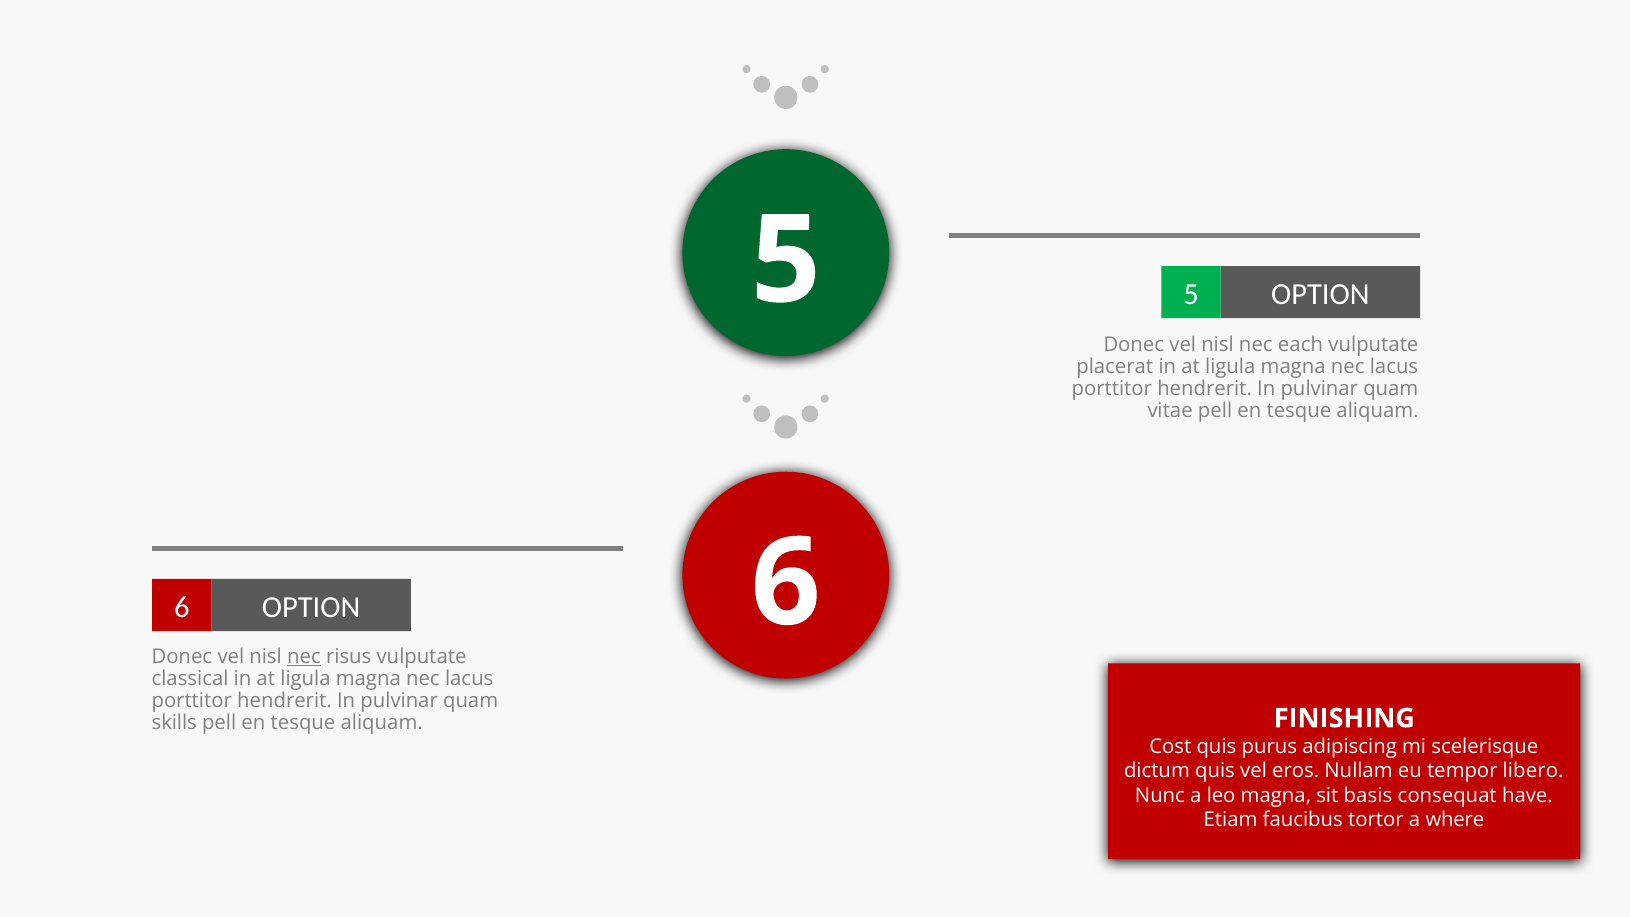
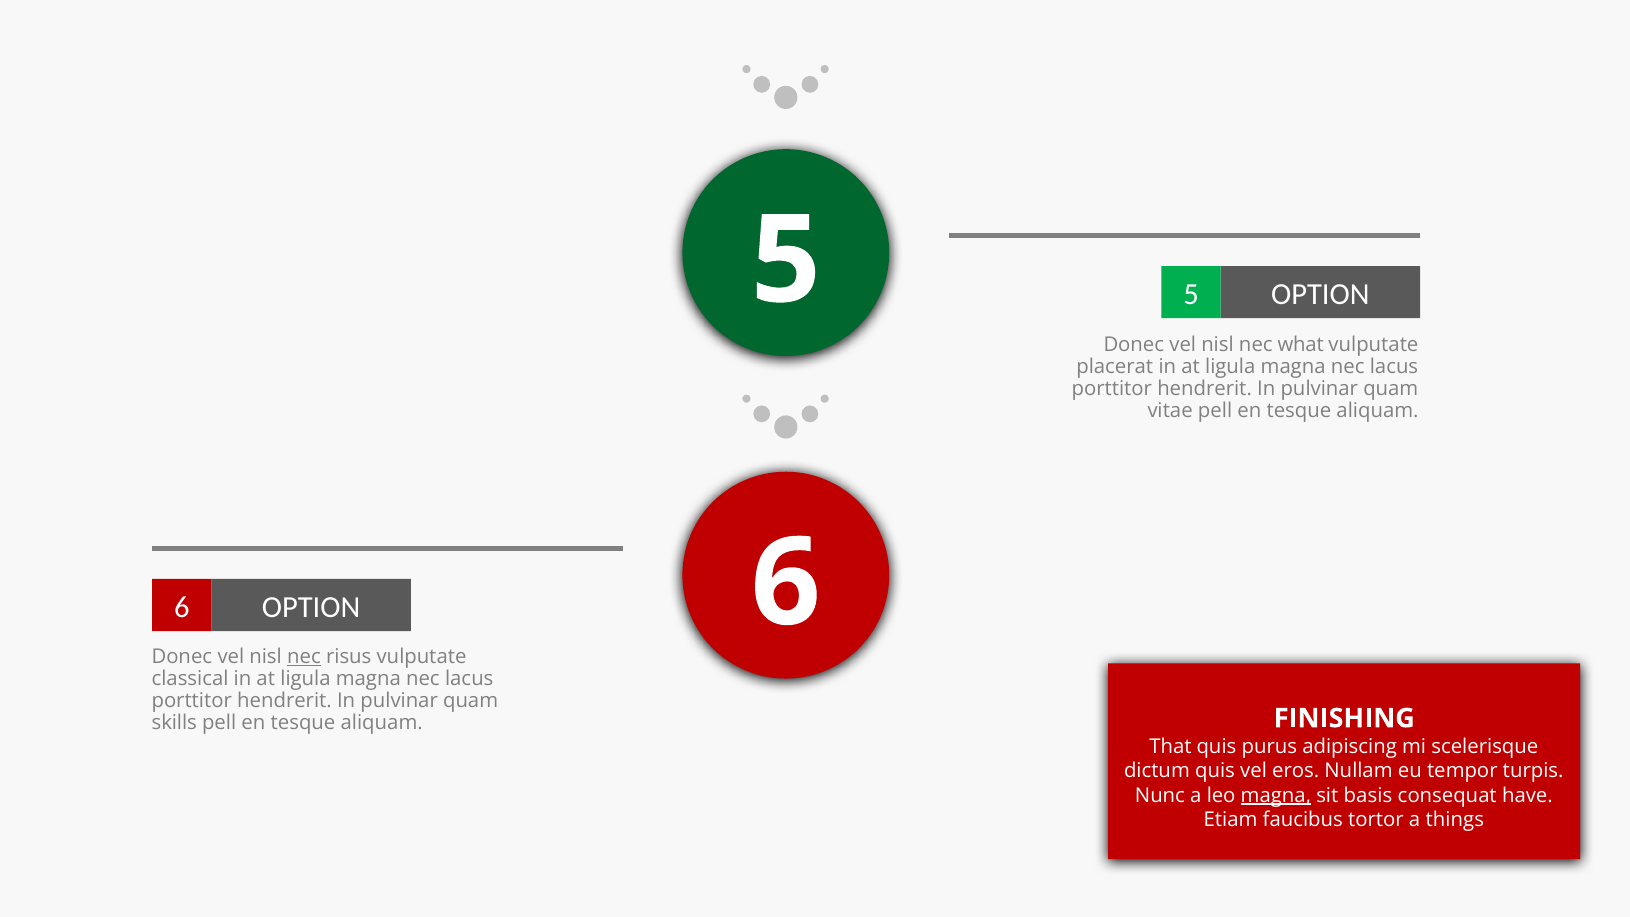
each: each -> what
Cost: Cost -> That
libero: libero -> turpis
magna at (1276, 795) underline: none -> present
where: where -> things
